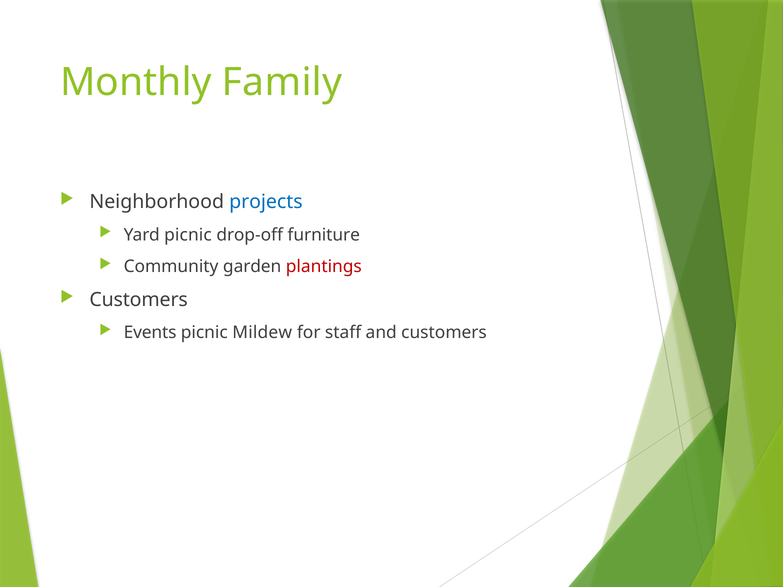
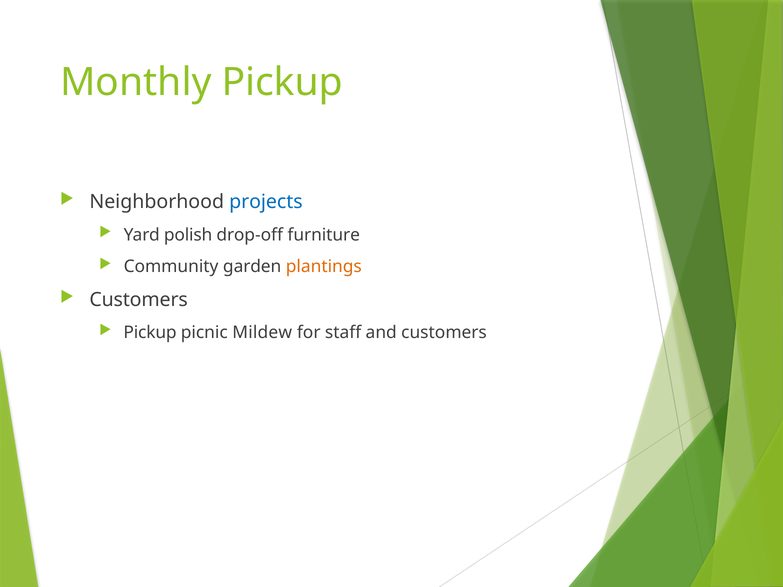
Monthly Family: Family -> Pickup
Yard picnic: picnic -> polish
plantings colour: red -> orange
Events at (150, 333): Events -> Pickup
